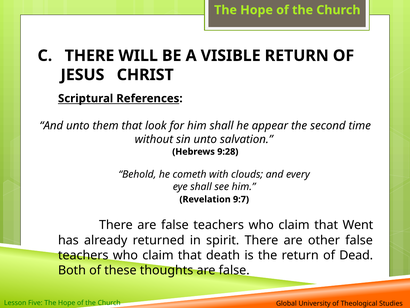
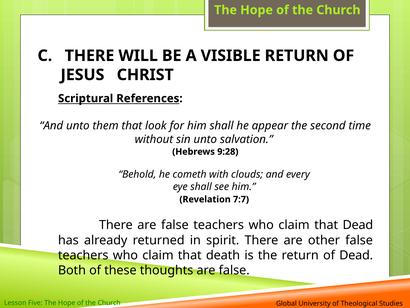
9:7: 9:7 -> 7:7
that Went: Went -> Dead
